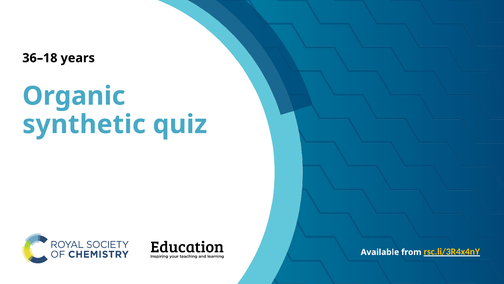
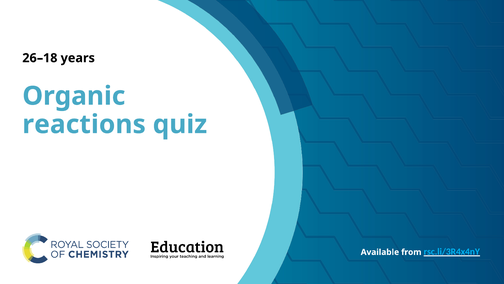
36–18: 36–18 -> 26–18
synthetic: synthetic -> reactions
rsc.li/3R4x4nY colour: yellow -> light blue
